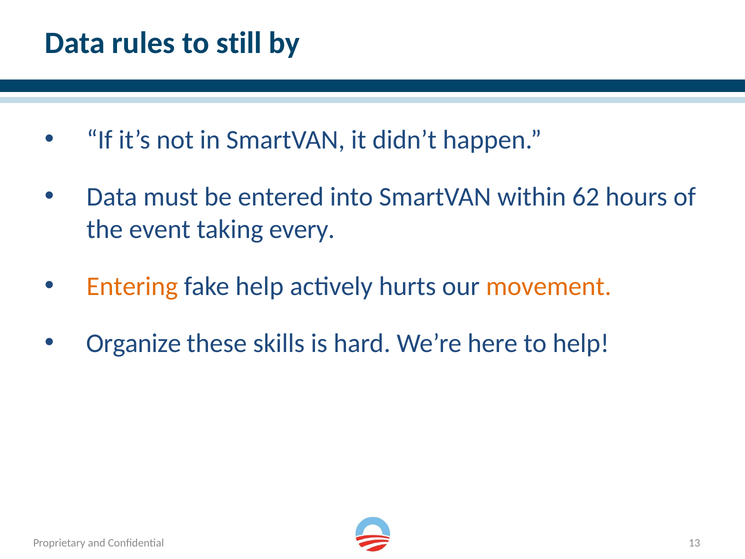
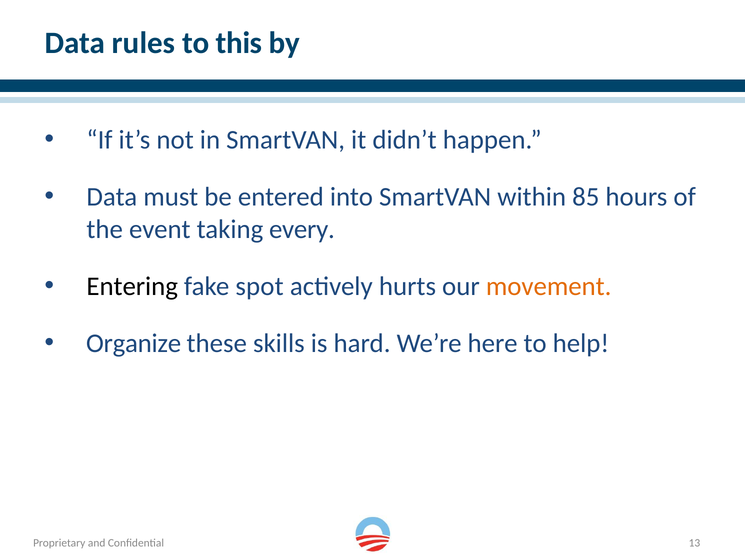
still: still -> this
62: 62 -> 85
Entering colour: orange -> black
fake help: help -> spot
